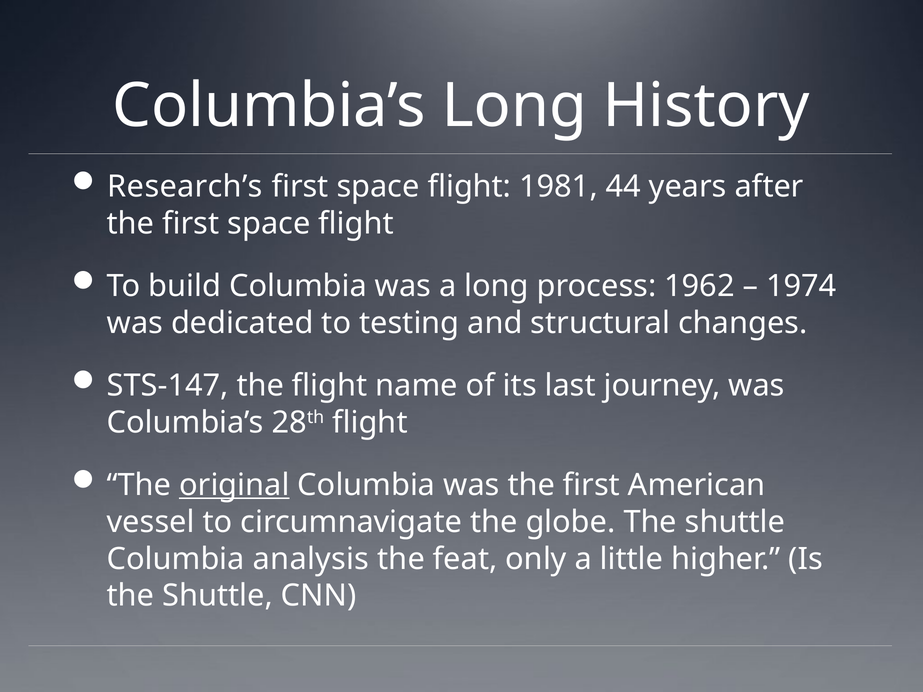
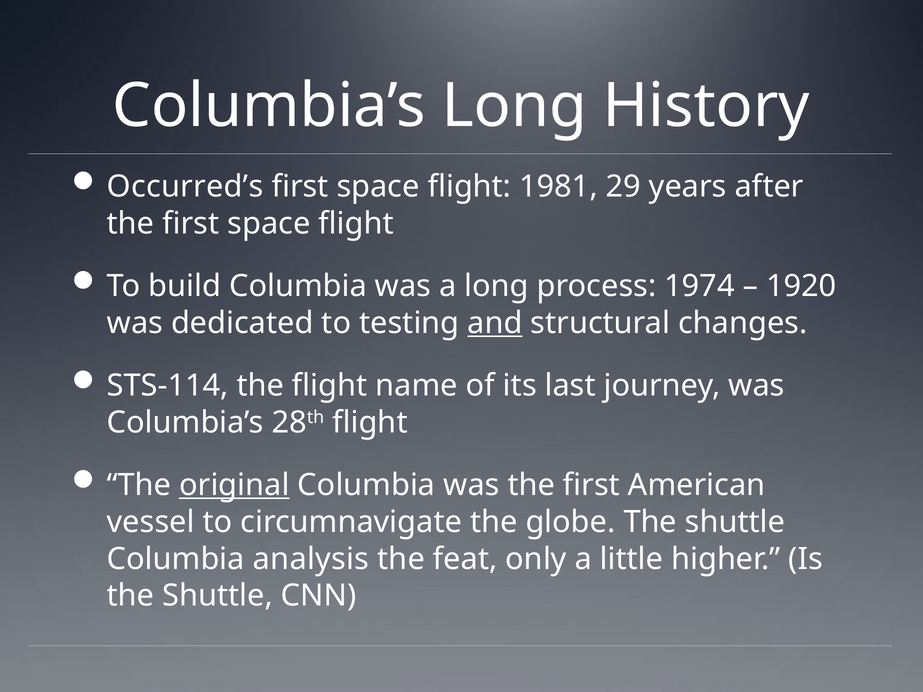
Research’s: Research’s -> Occurred’s
44: 44 -> 29
1962: 1962 -> 1974
1974: 1974 -> 1920
and underline: none -> present
STS-147: STS-147 -> STS-114
